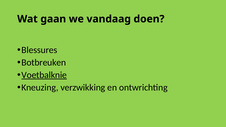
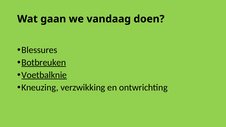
Botbreuken underline: none -> present
